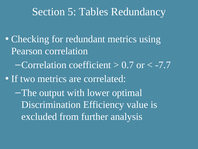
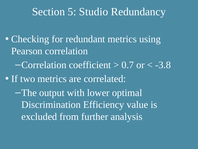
Tables: Tables -> Studio
-7.7: -7.7 -> -3.8
